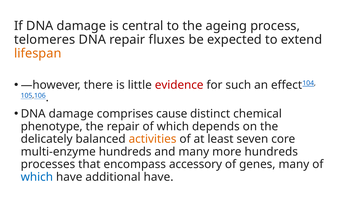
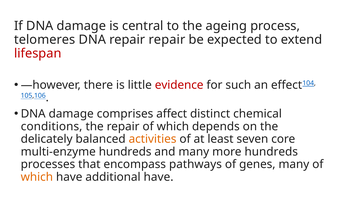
repair fluxes: fluxes -> repair
lifespan colour: orange -> red
cause: cause -> affect
phenotype: phenotype -> conditions
accessory: accessory -> pathways
which at (37, 177) colour: blue -> orange
